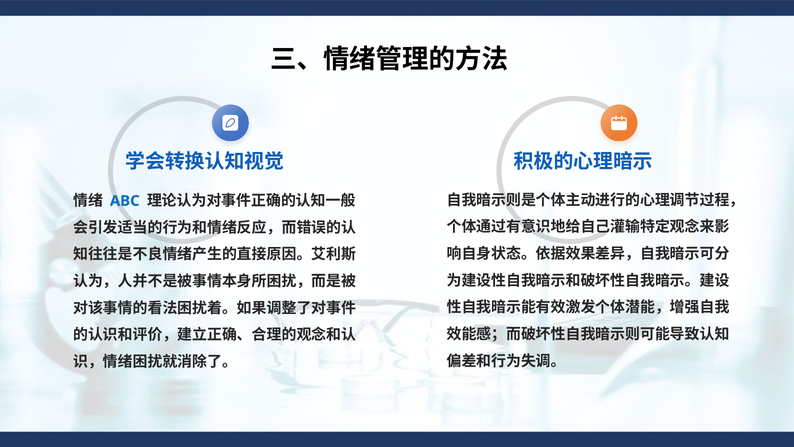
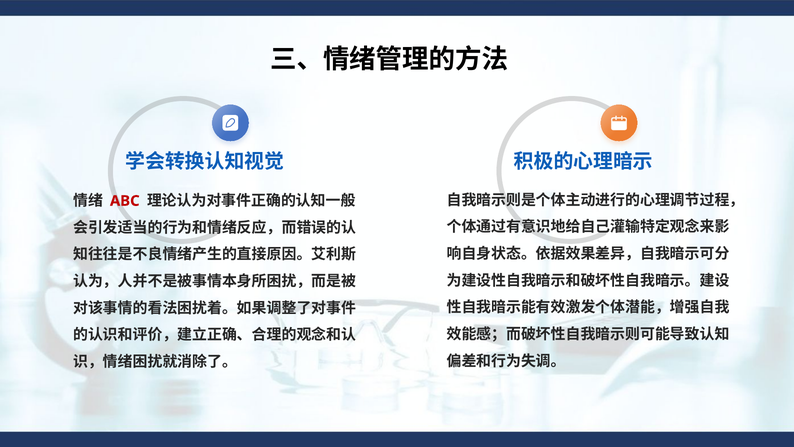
ABC colour: blue -> red
